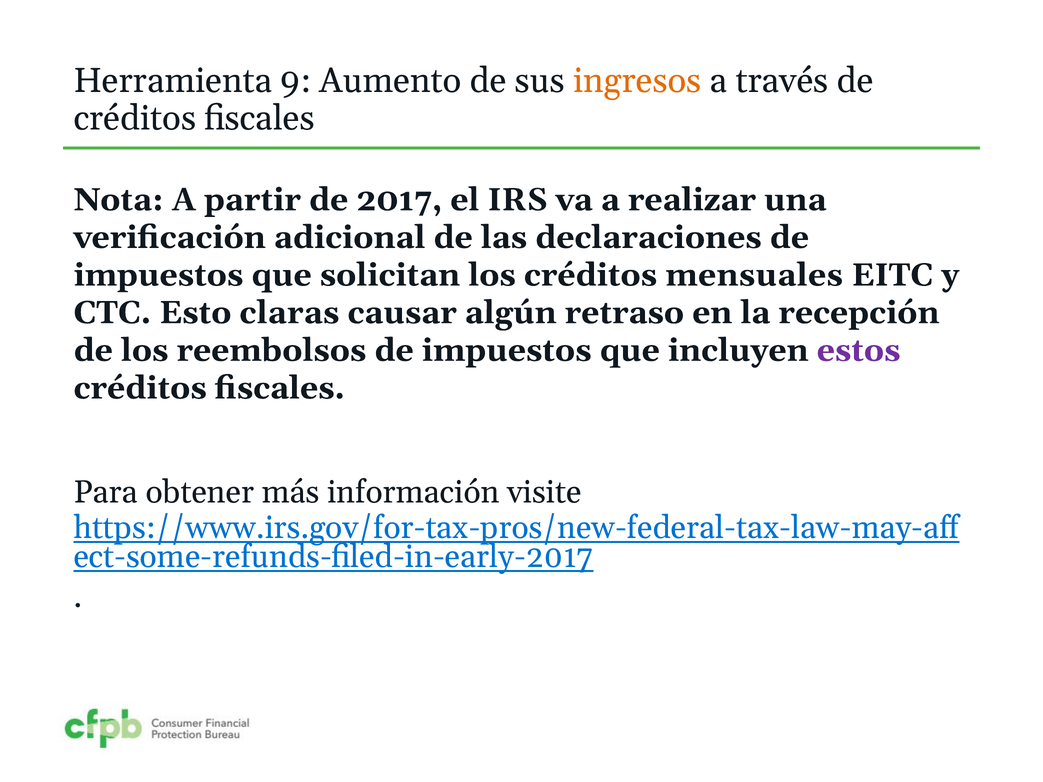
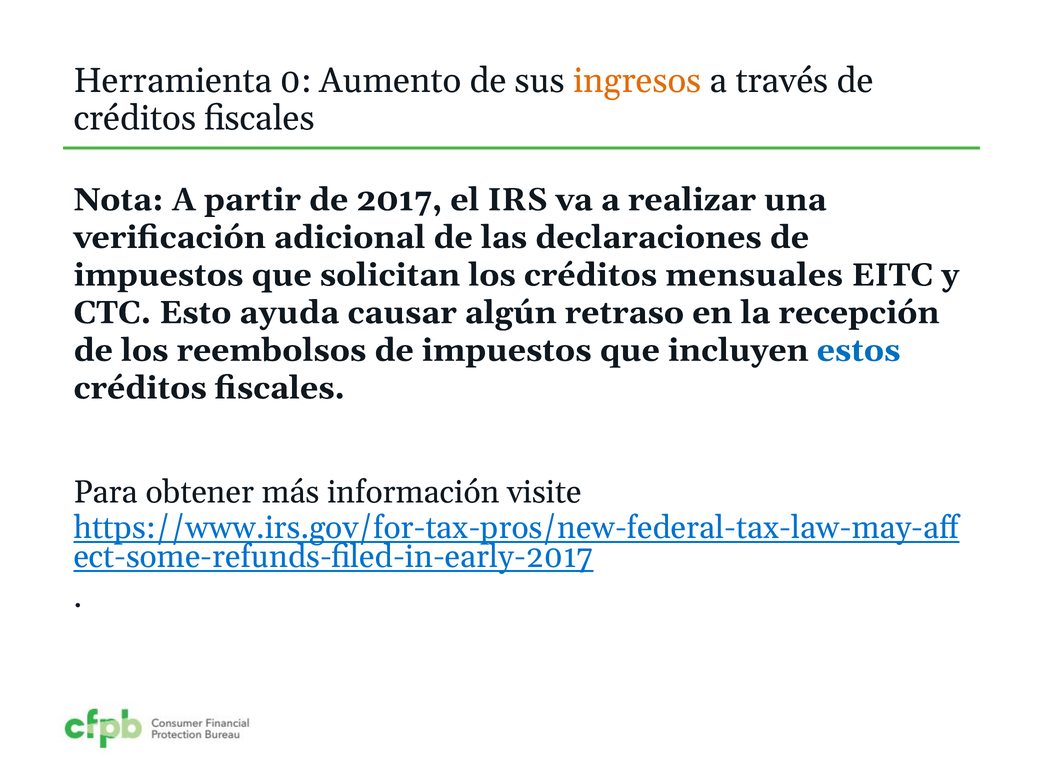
9: 9 -> 0
claras: claras -> ayuda
estos colour: purple -> blue
